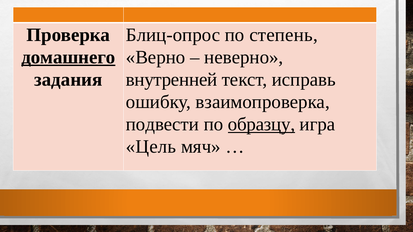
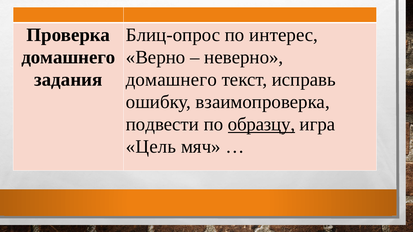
степень: степень -> интерес
домашнего at (68, 57) underline: present -> none
внутренней at (172, 80): внутренней -> домашнего
